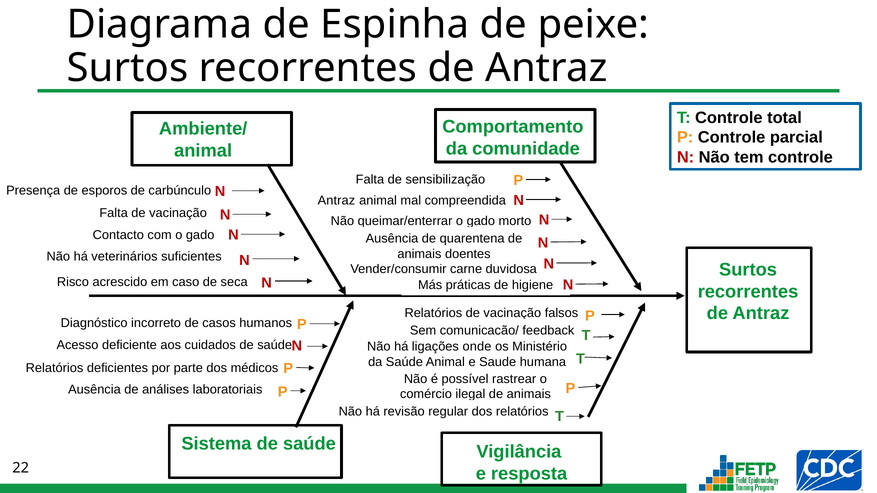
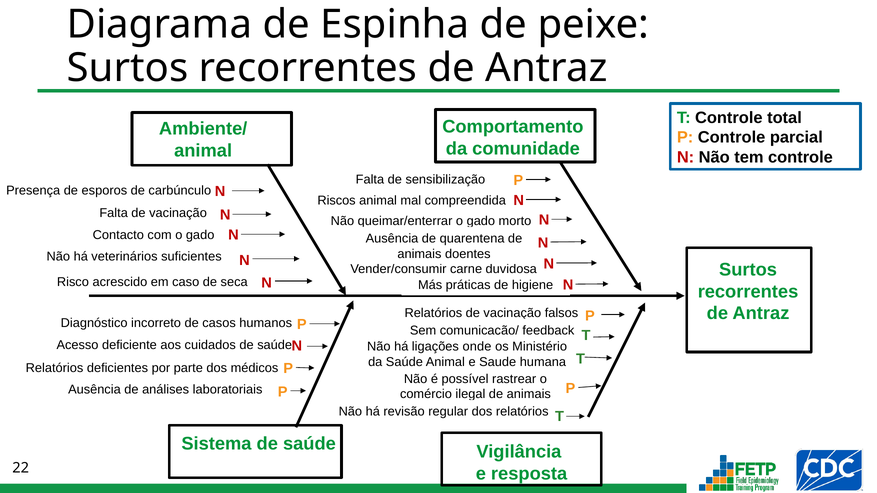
Antraz at (336, 201): Antraz -> Riscos
